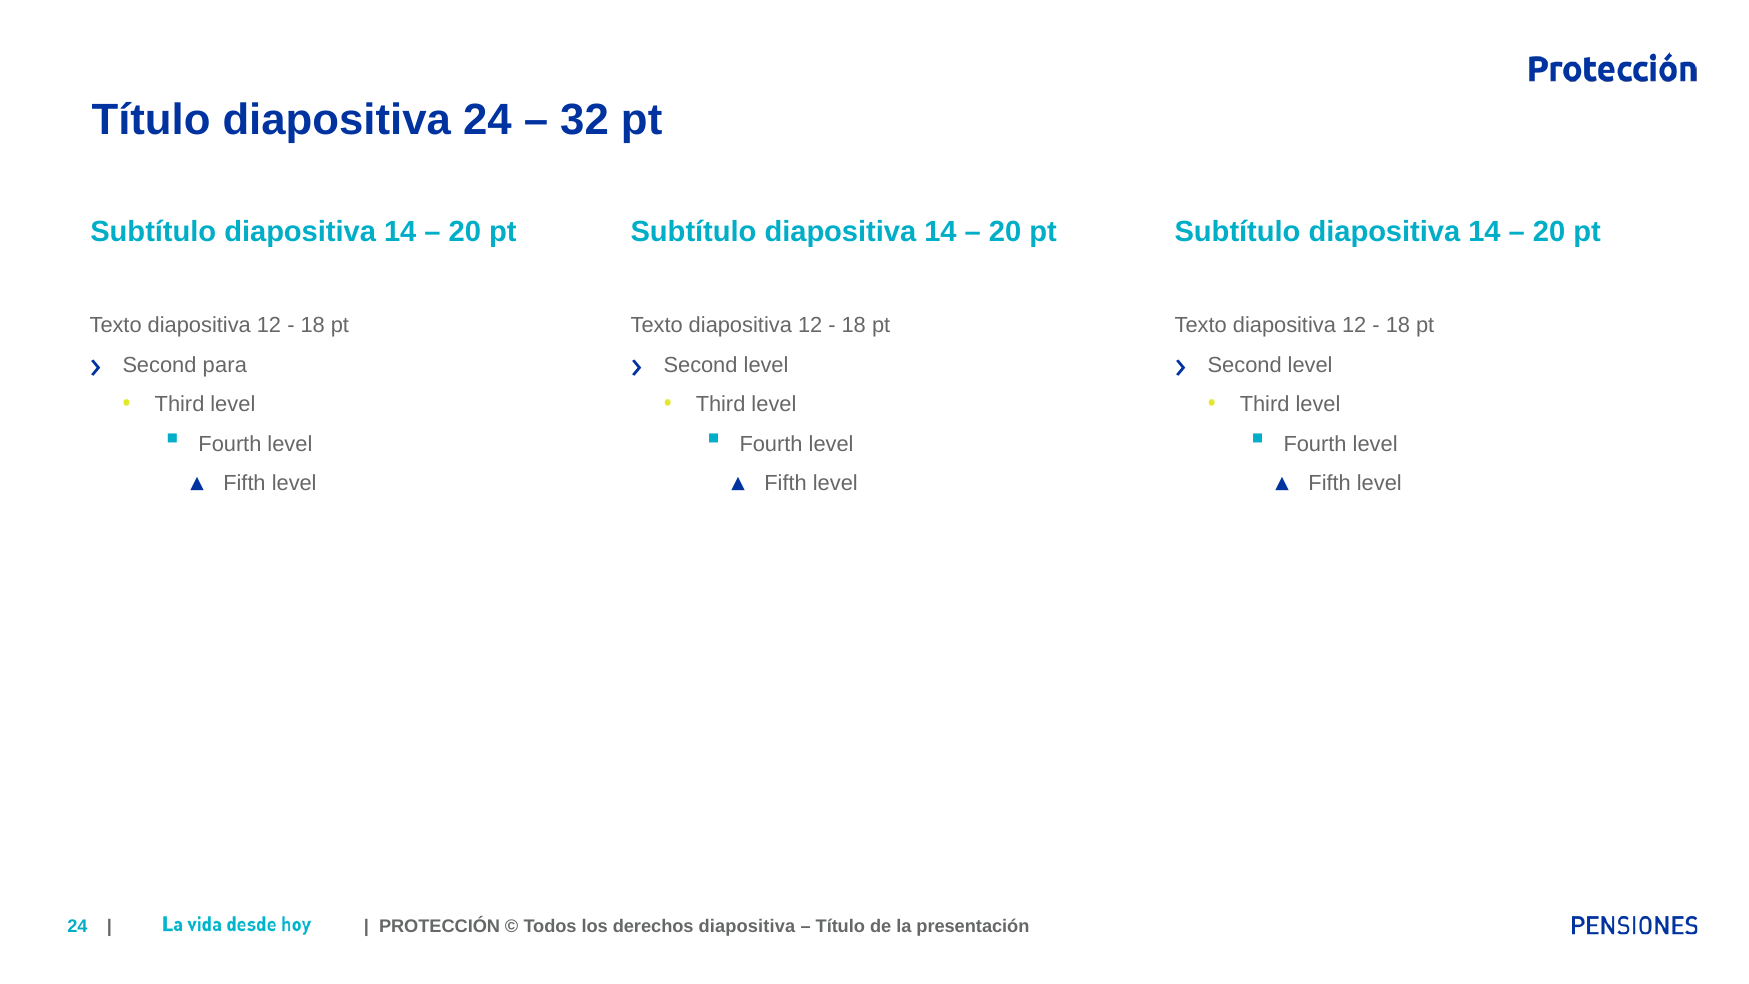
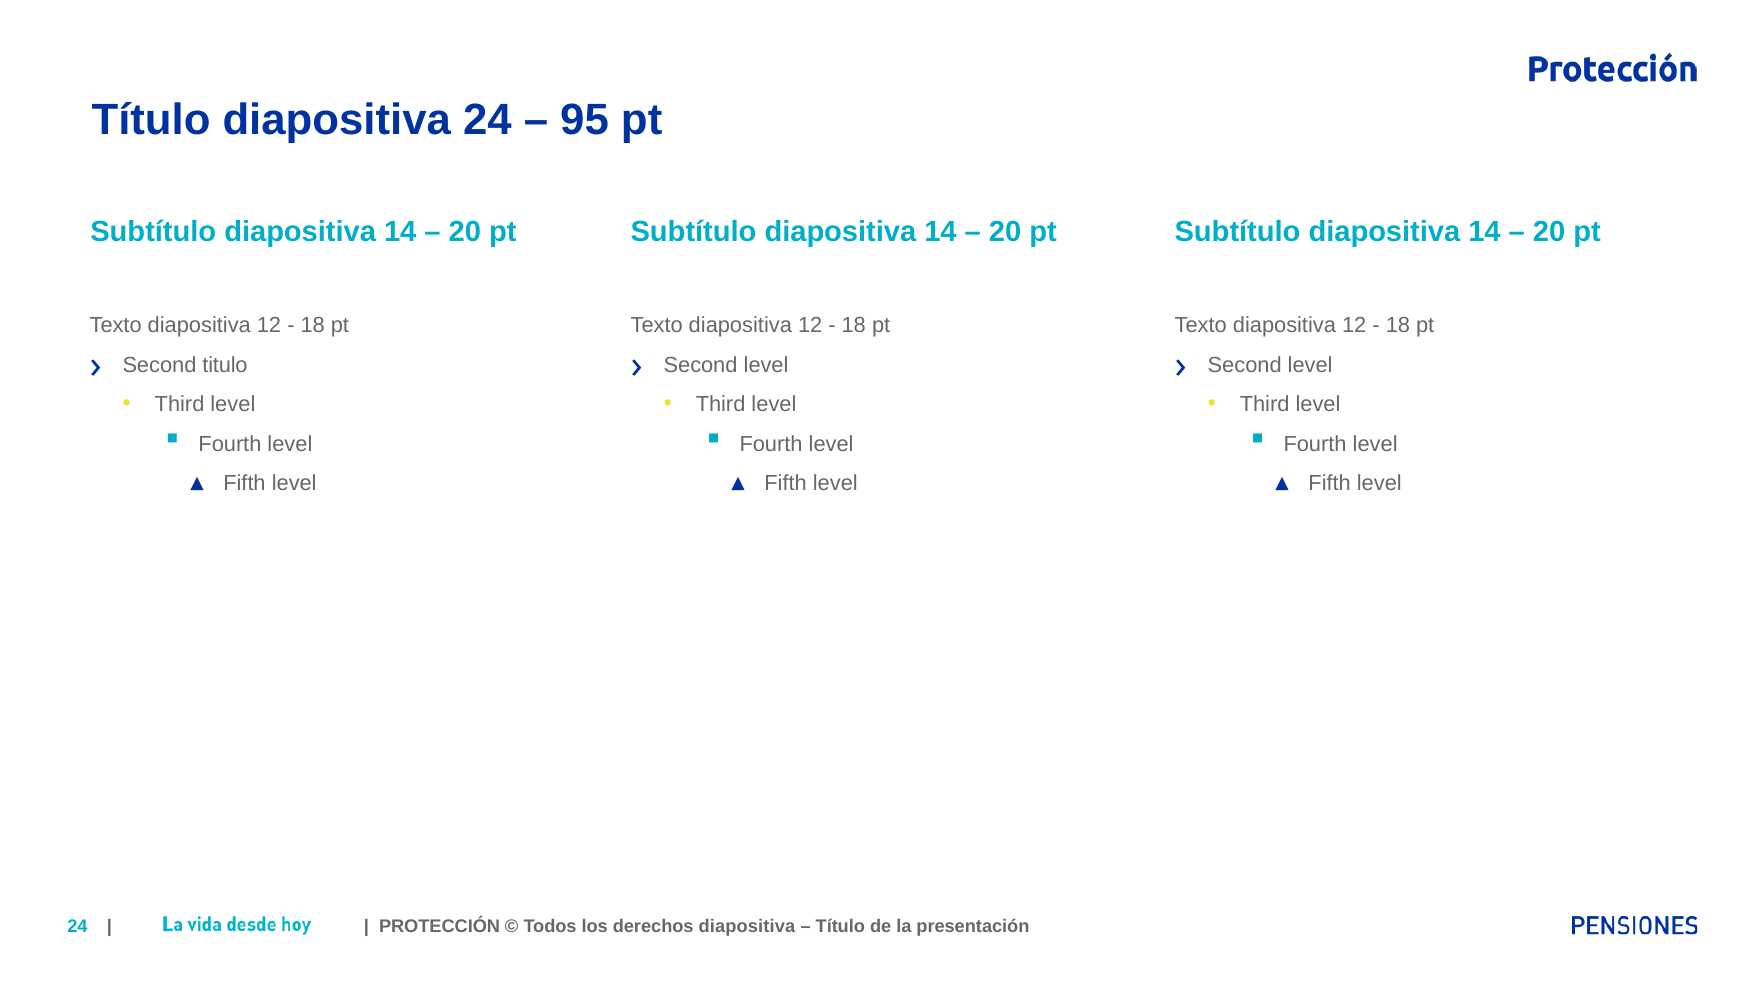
32: 32 -> 95
para: para -> titulo
